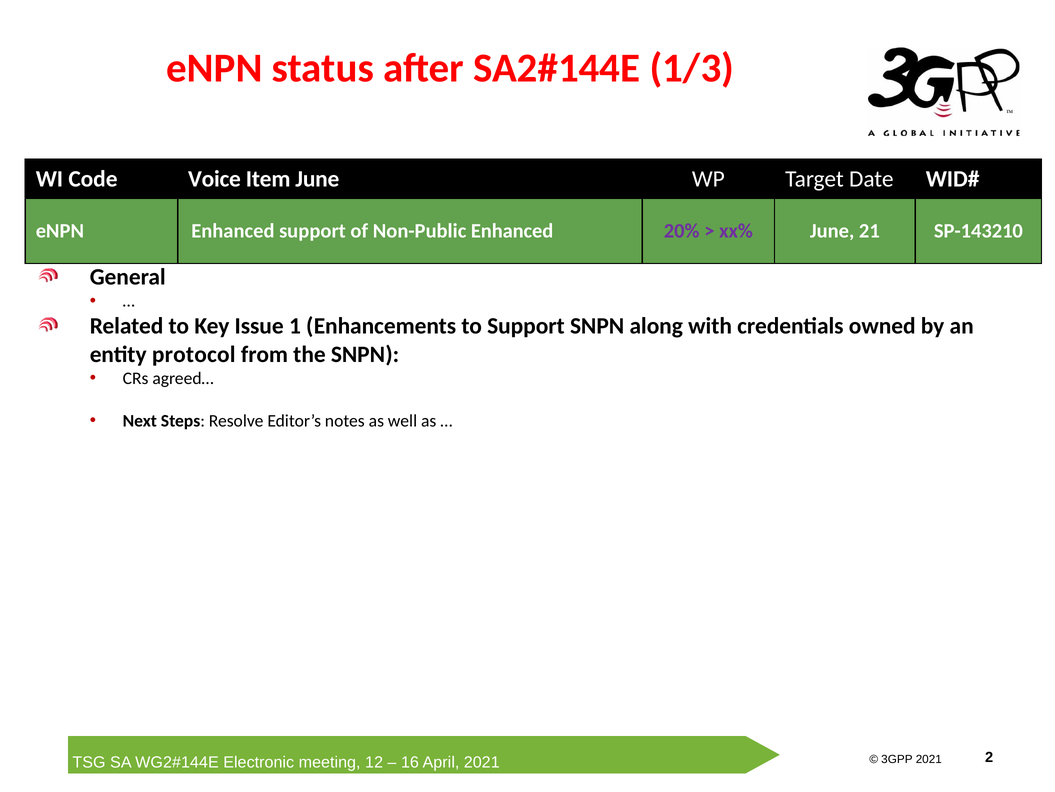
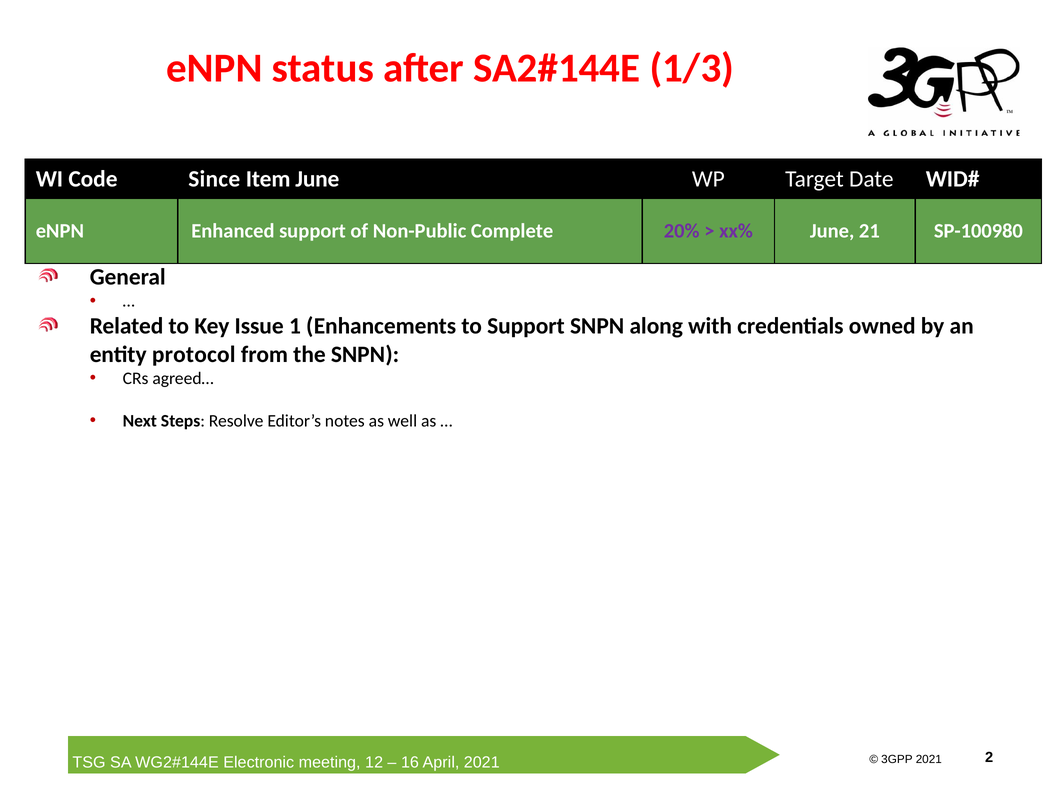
Voice: Voice -> Since
Non-Public Enhanced: Enhanced -> Complete
SP-143210: SP-143210 -> SP-100980
